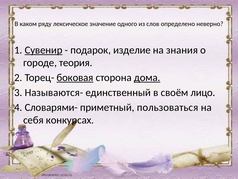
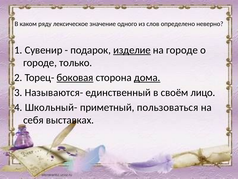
Сувенир underline: present -> none
изделие underline: none -> present
на знания: знания -> городе
теория: теория -> только
Словарями-: Словарями- -> Школьный-
конкурсах: конкурсах -> выставках
